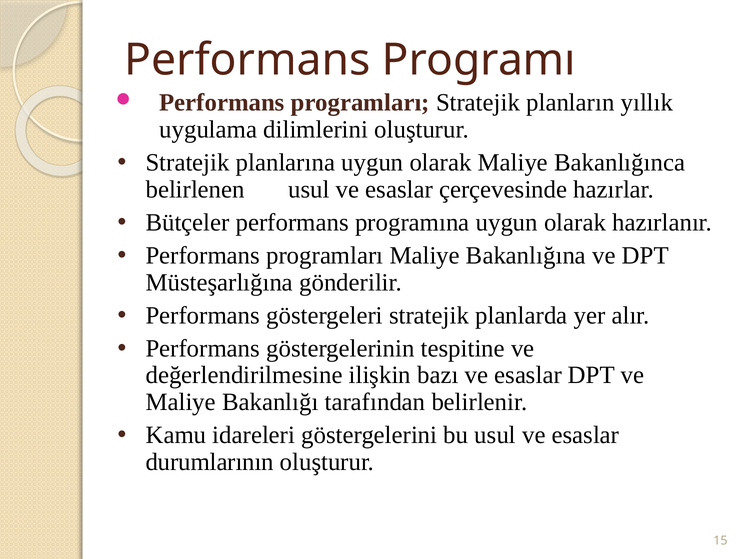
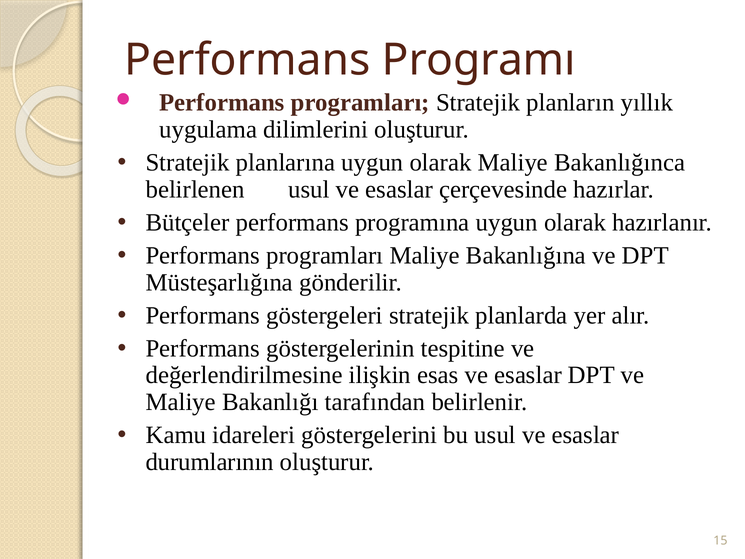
bazı: bazı -> esas
